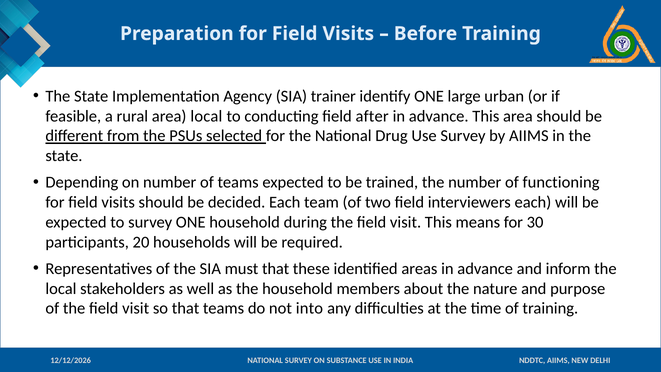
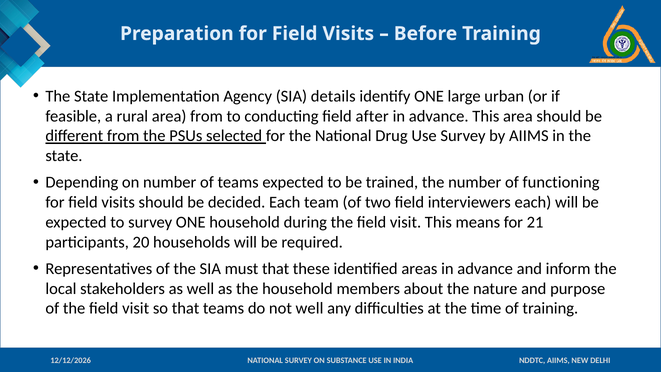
trainer: trainer -> details
area local: local -> from
30: 30 -> 21
not into: into -> well
